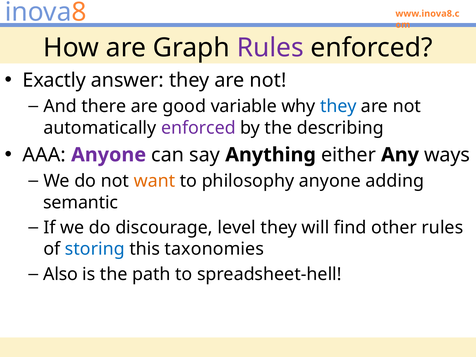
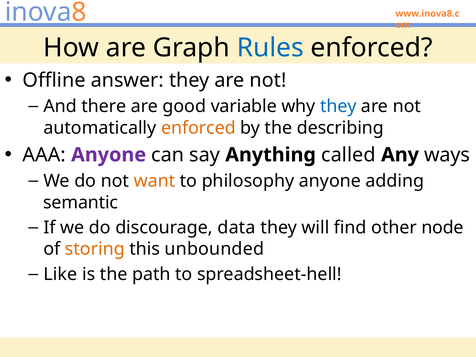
Rules at (270, 48) colour: purple -> blue
Exactly: Exactly -> Offline
enforced at (198, 128) colour: purple -> orange
either: either -> called
level: level -> data
other rules: rules -> node
storing colour: blue -> orange
taxonomies: taxonomies -> unbounded
Also: Also -> Like
